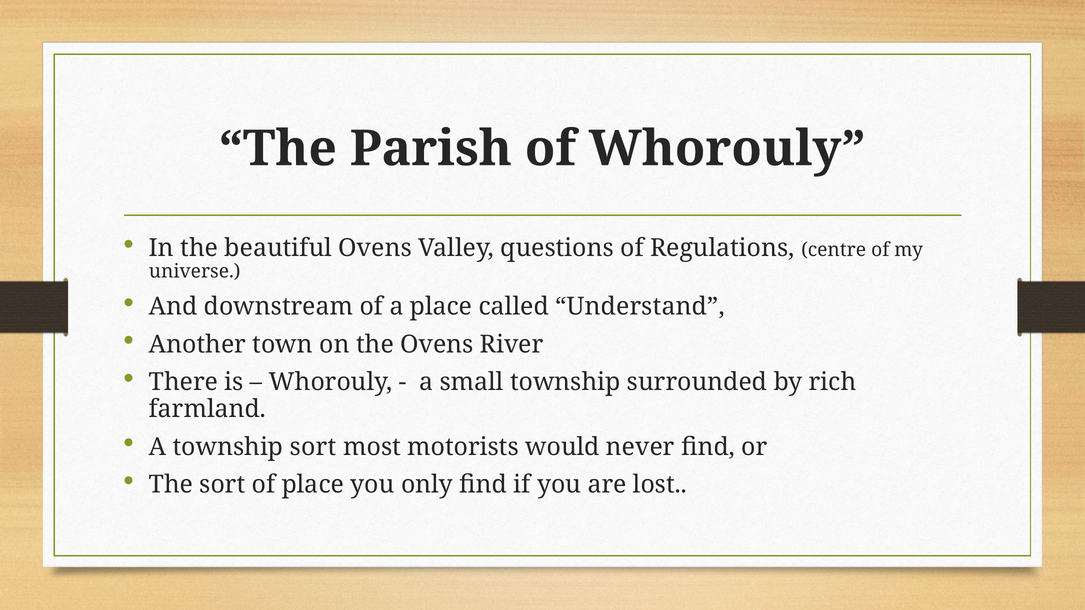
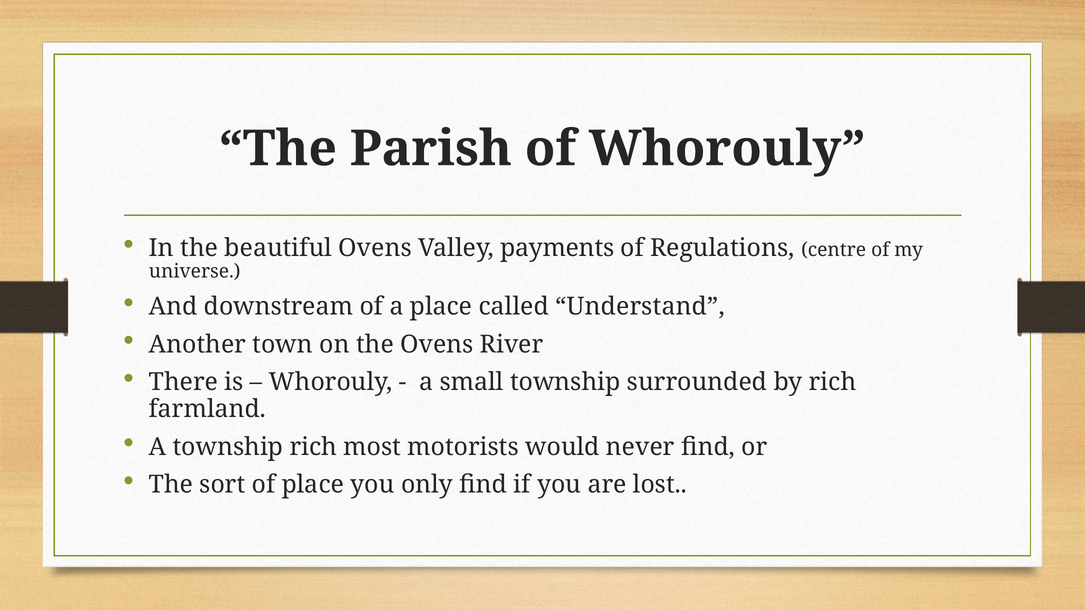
questions: questions -> payments
township sort: sort -> rich
